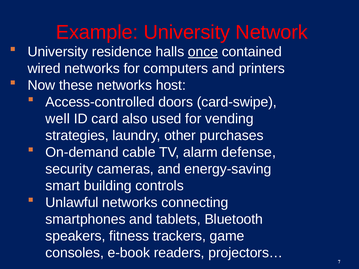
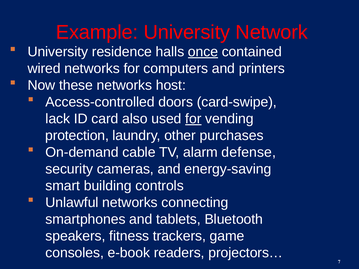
well: well -> lack
for at (193, 119) underline: none -> present
strategies: strategies -> protection
